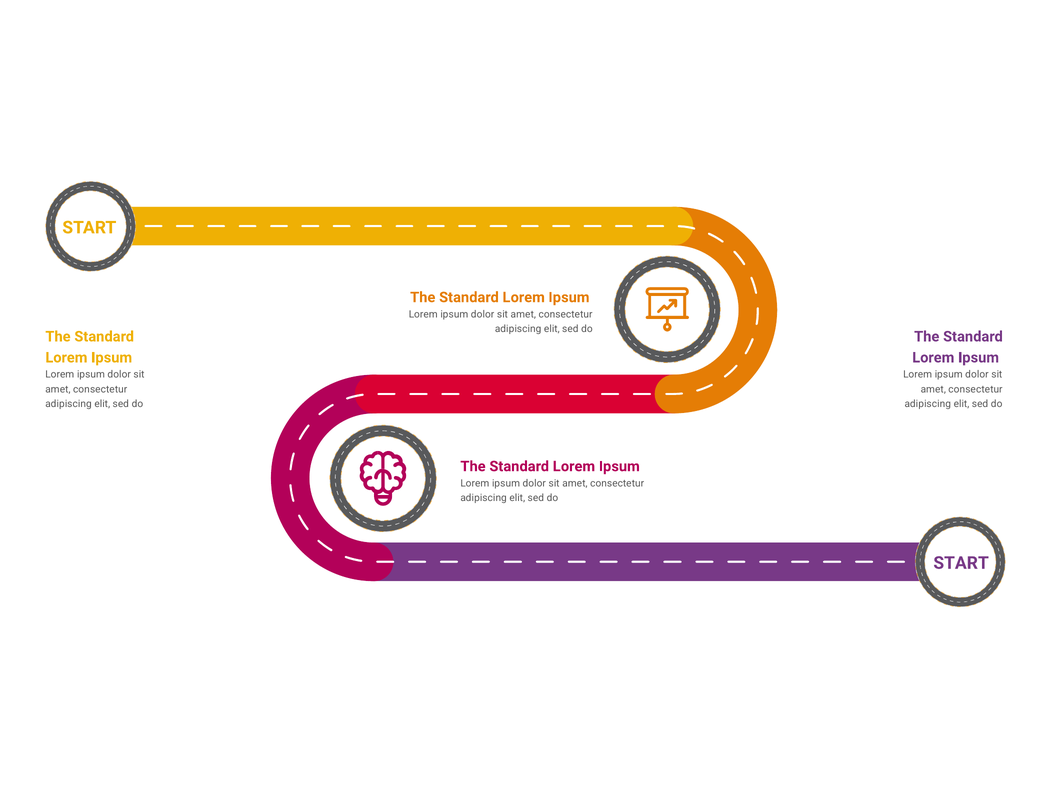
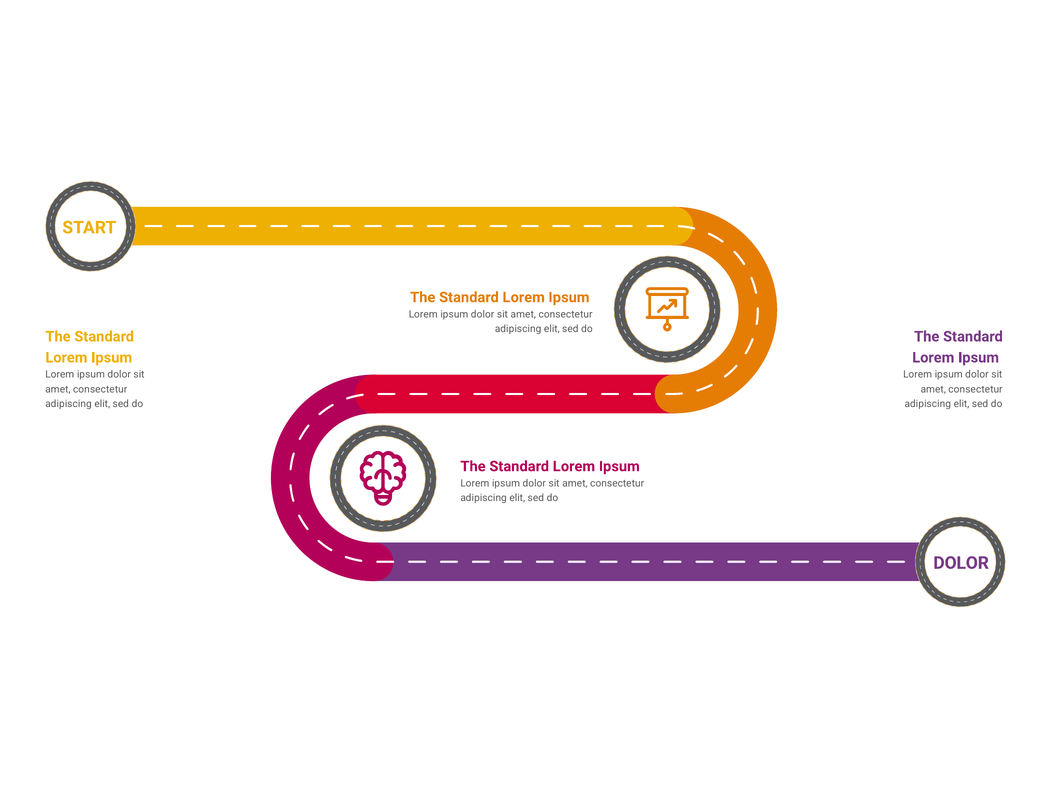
START at (961, 563): START -> DOLOR
